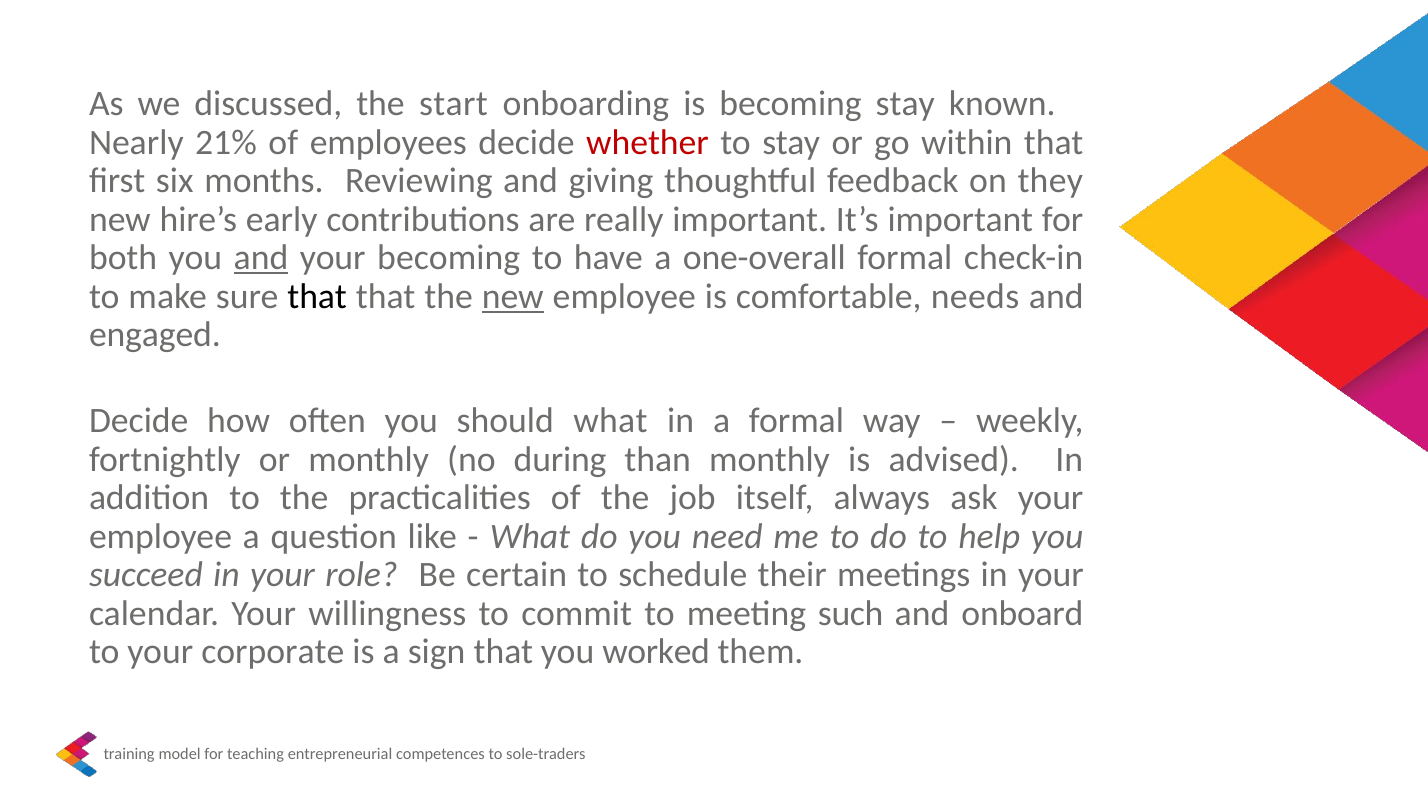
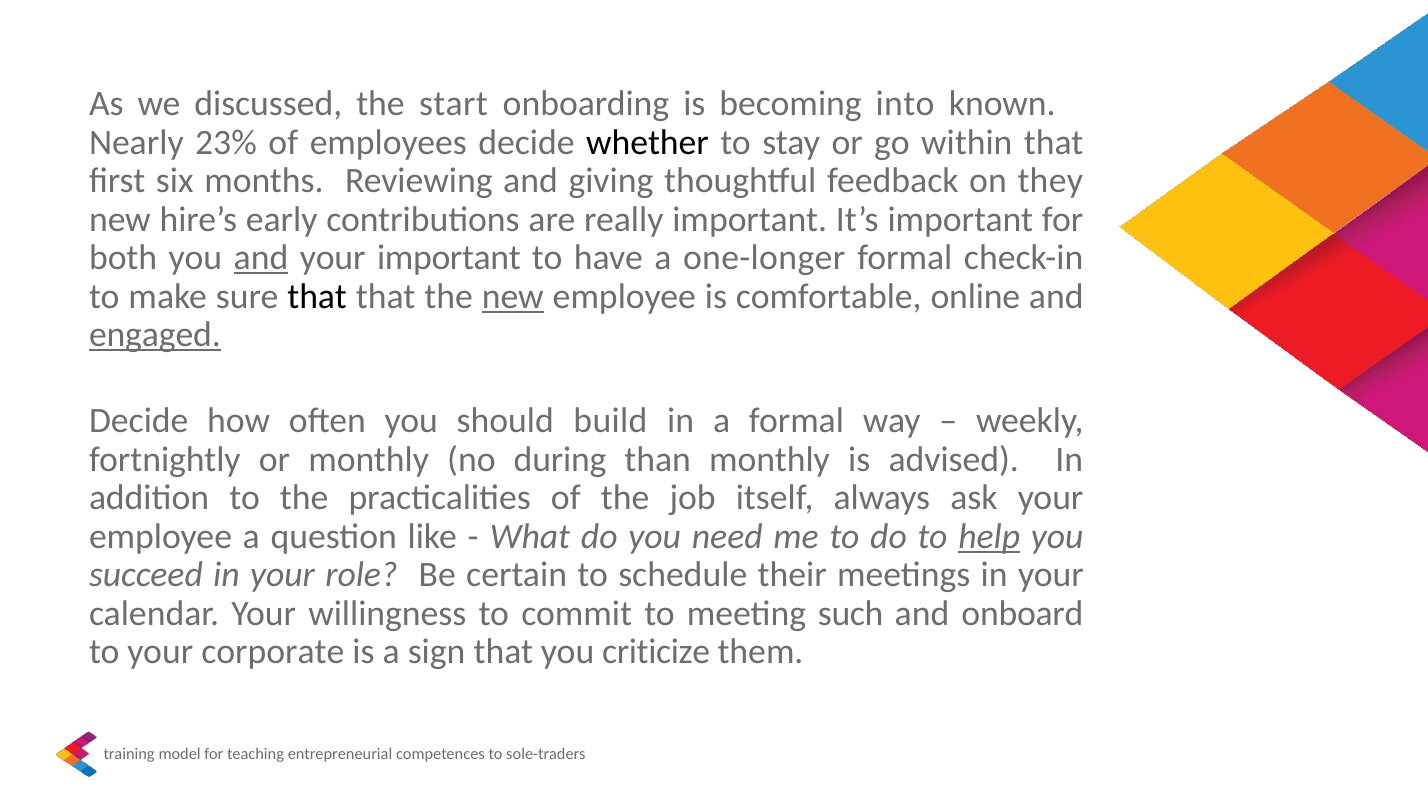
becoming stay: stay -> into
21%: 21% -> 23%
whether colour: red -> black
your becoming: becoming -> important
one-overall: one-overall -> one-longer
needs: needs -> online
engaged underline: none -> present
should what: what -> build
help underline: none -> present
worked: worked -> criticize
